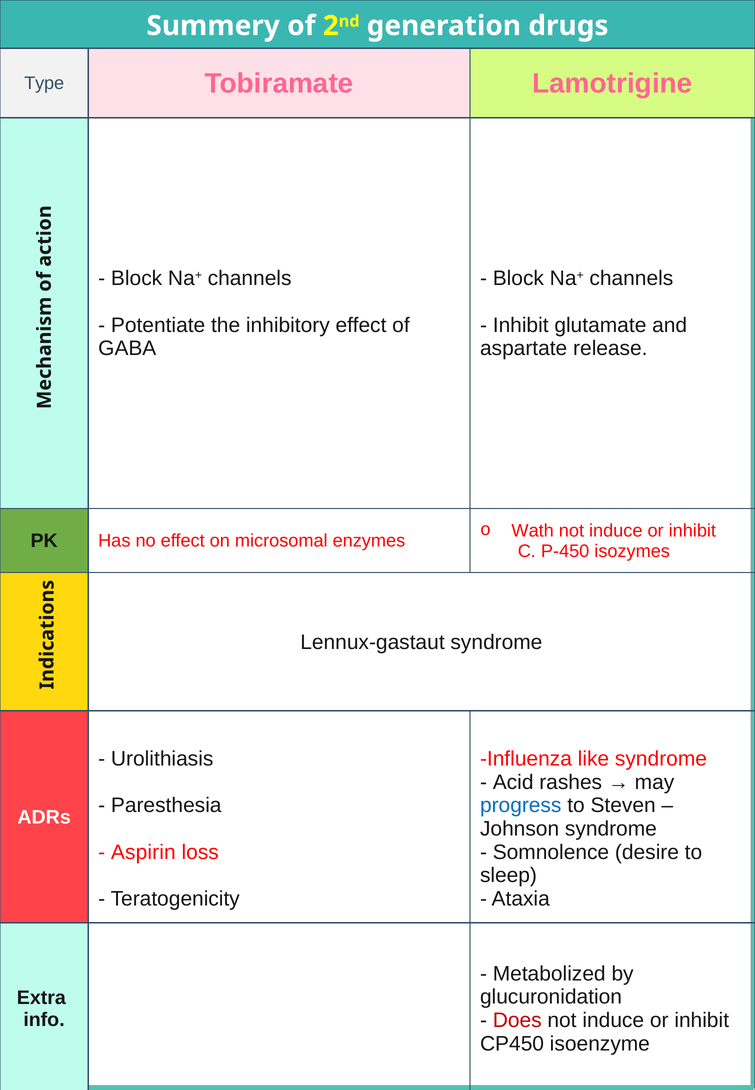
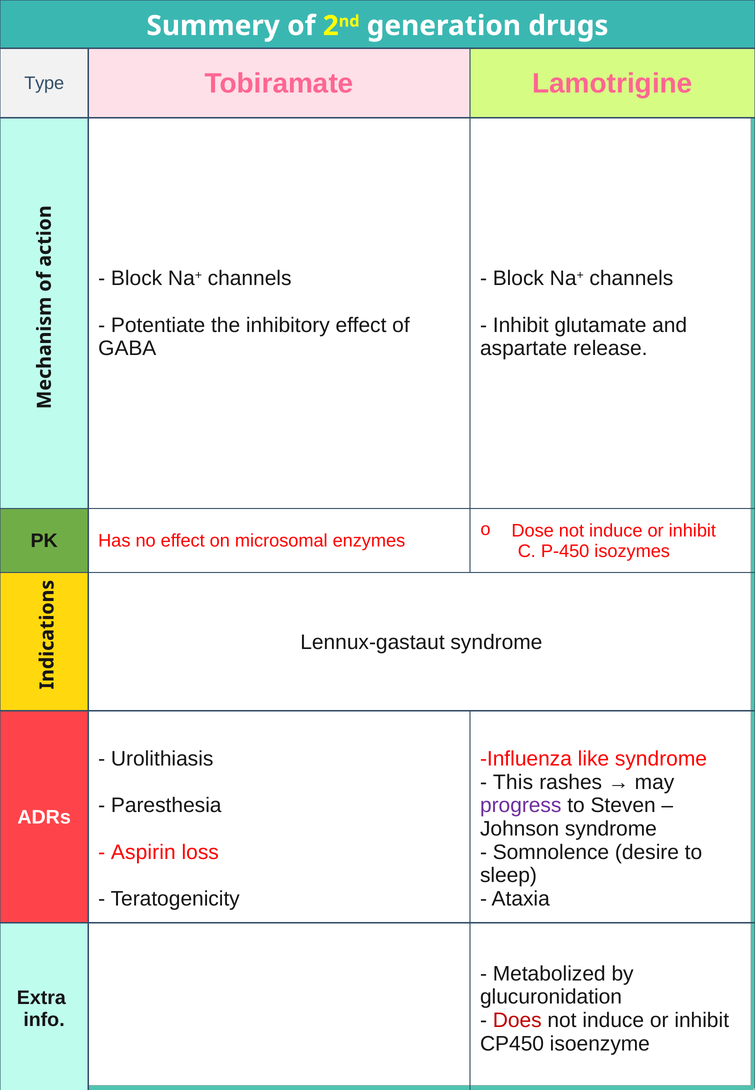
Wath: Wath -> Dose
Acid: Acid -> This
progress colour: blue -> purple
